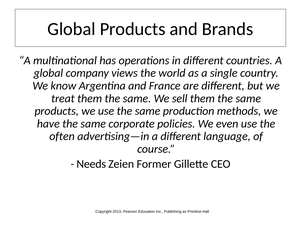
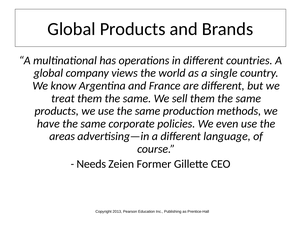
often: often -> areas
